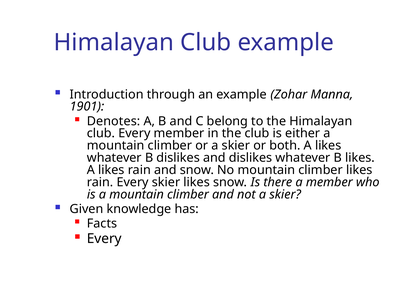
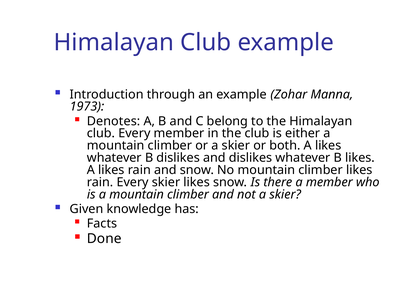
1901: 1901 -> 1973
Every at (104, 239): Every -> Done
